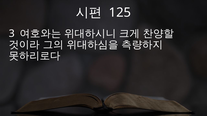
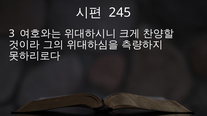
125: 125 -> 245
